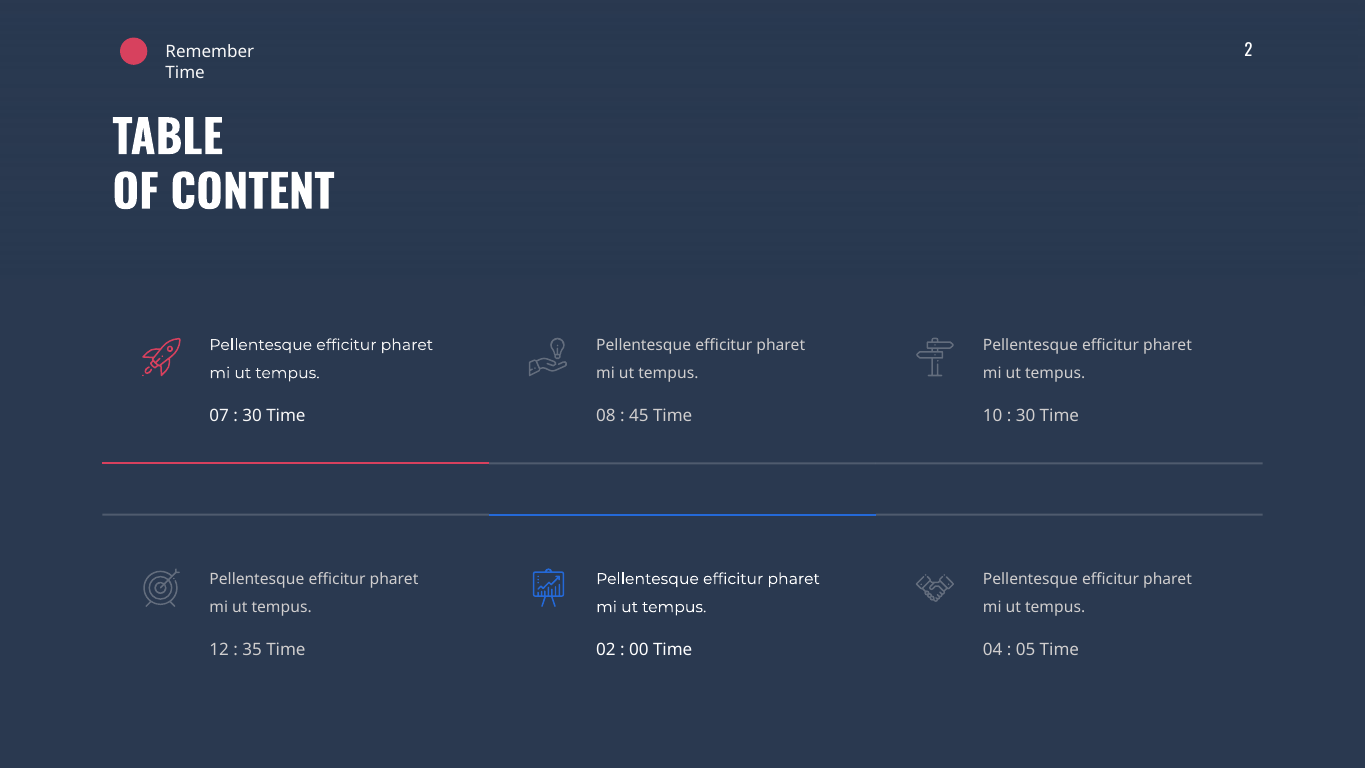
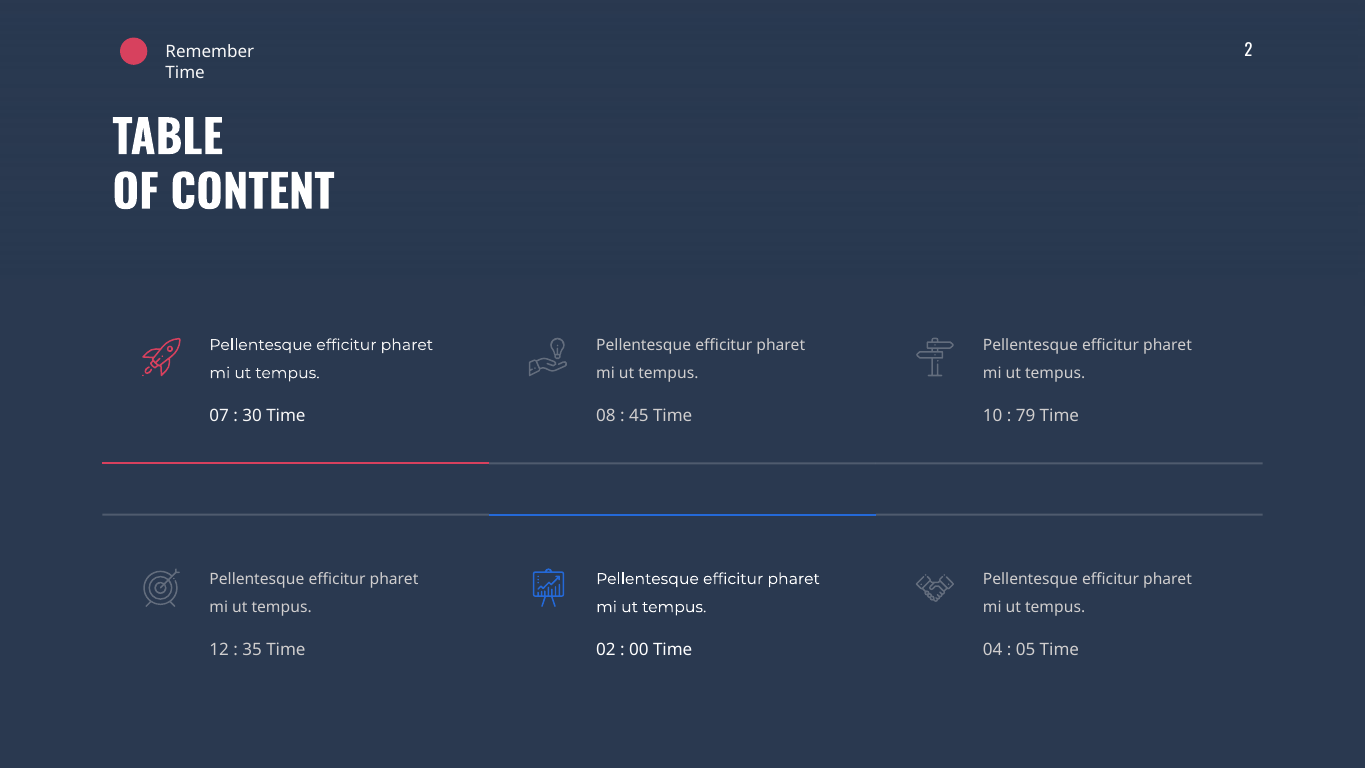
30 at (1026, 416): 30 -> 79
